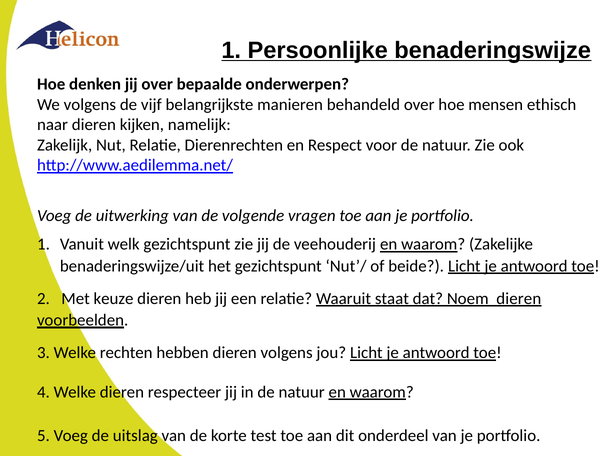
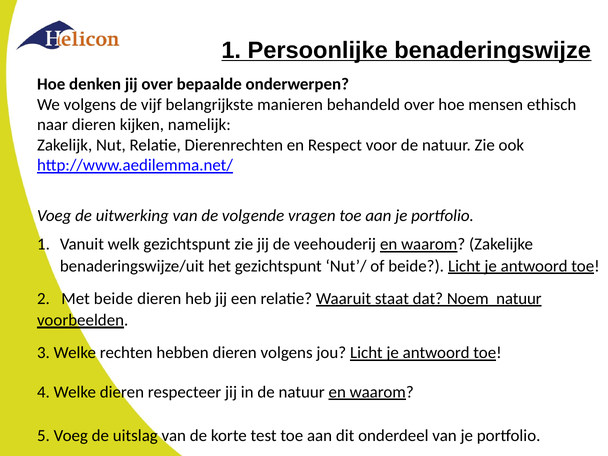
Met keuze: keuze -> beide
Noem dieren: dieren -> natuur
